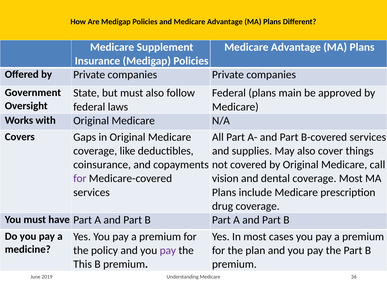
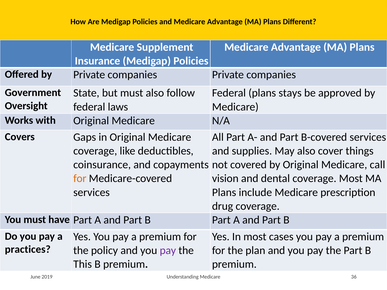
main: main -> stays
for at (80, 179) colour: purple -> orange
medicine: medicine -> practices
